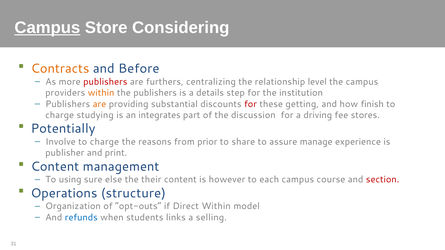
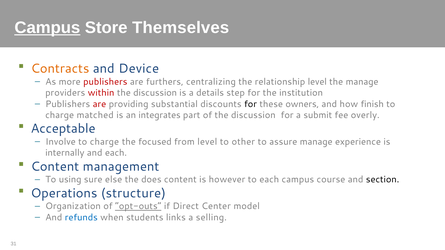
Considering: Considering -> Themselves
Before: Before -> Device
the campus: campus -> manage
within at (101, 93) colour: orange -> red
publishers at (155, 93): publishers -> discussion
are at (99, 104) colour: orange -> red
for at (250, 104) colour: red -> black
getting: getting -> owners
studying: studying -> matched
driving: driving -> submit
stores: stores -> overly
Potentially: Potentially -> Acceptable
reasons: reasons -> focused
from prior: prior -> level
share: share -> other
publisher: publisher -> internally
and print: print -> each
their: their -> does
section colour: red -> black
opt-outs underline: none -> present
Direct Within: Within -> Center
